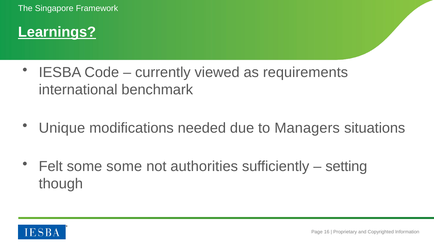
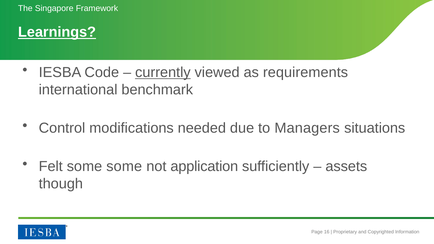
currently underline: none -> present
Unique: Unique -> Control
authorities: authorities -> application
setting: setting -> assets
